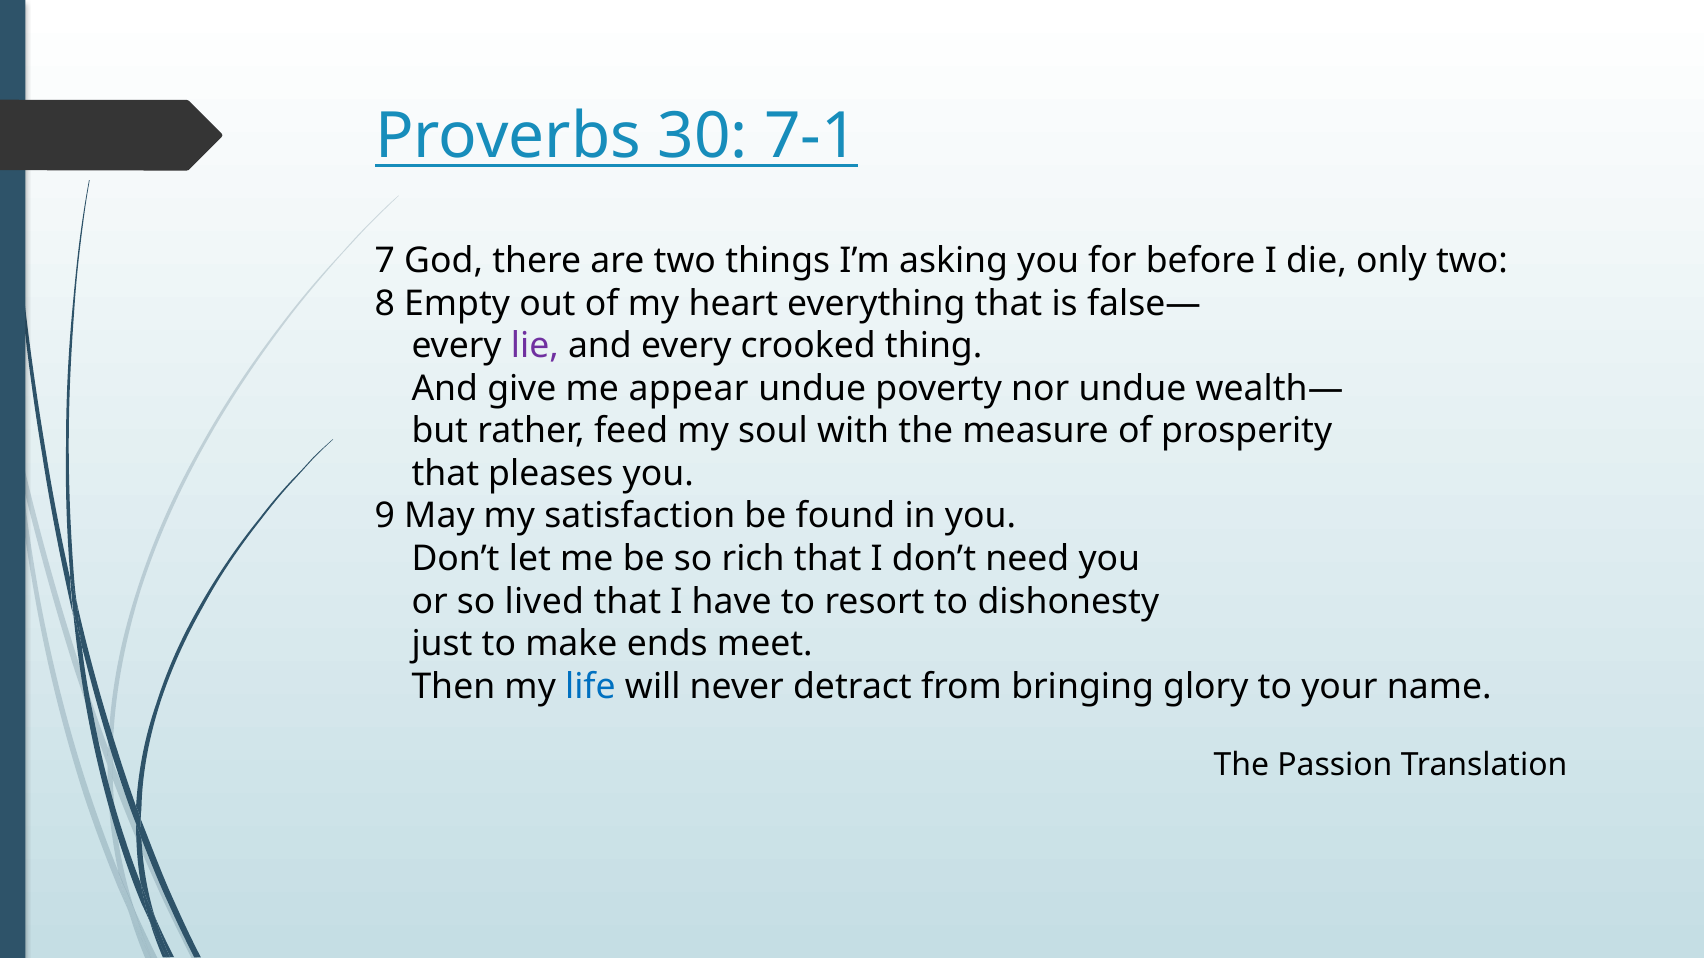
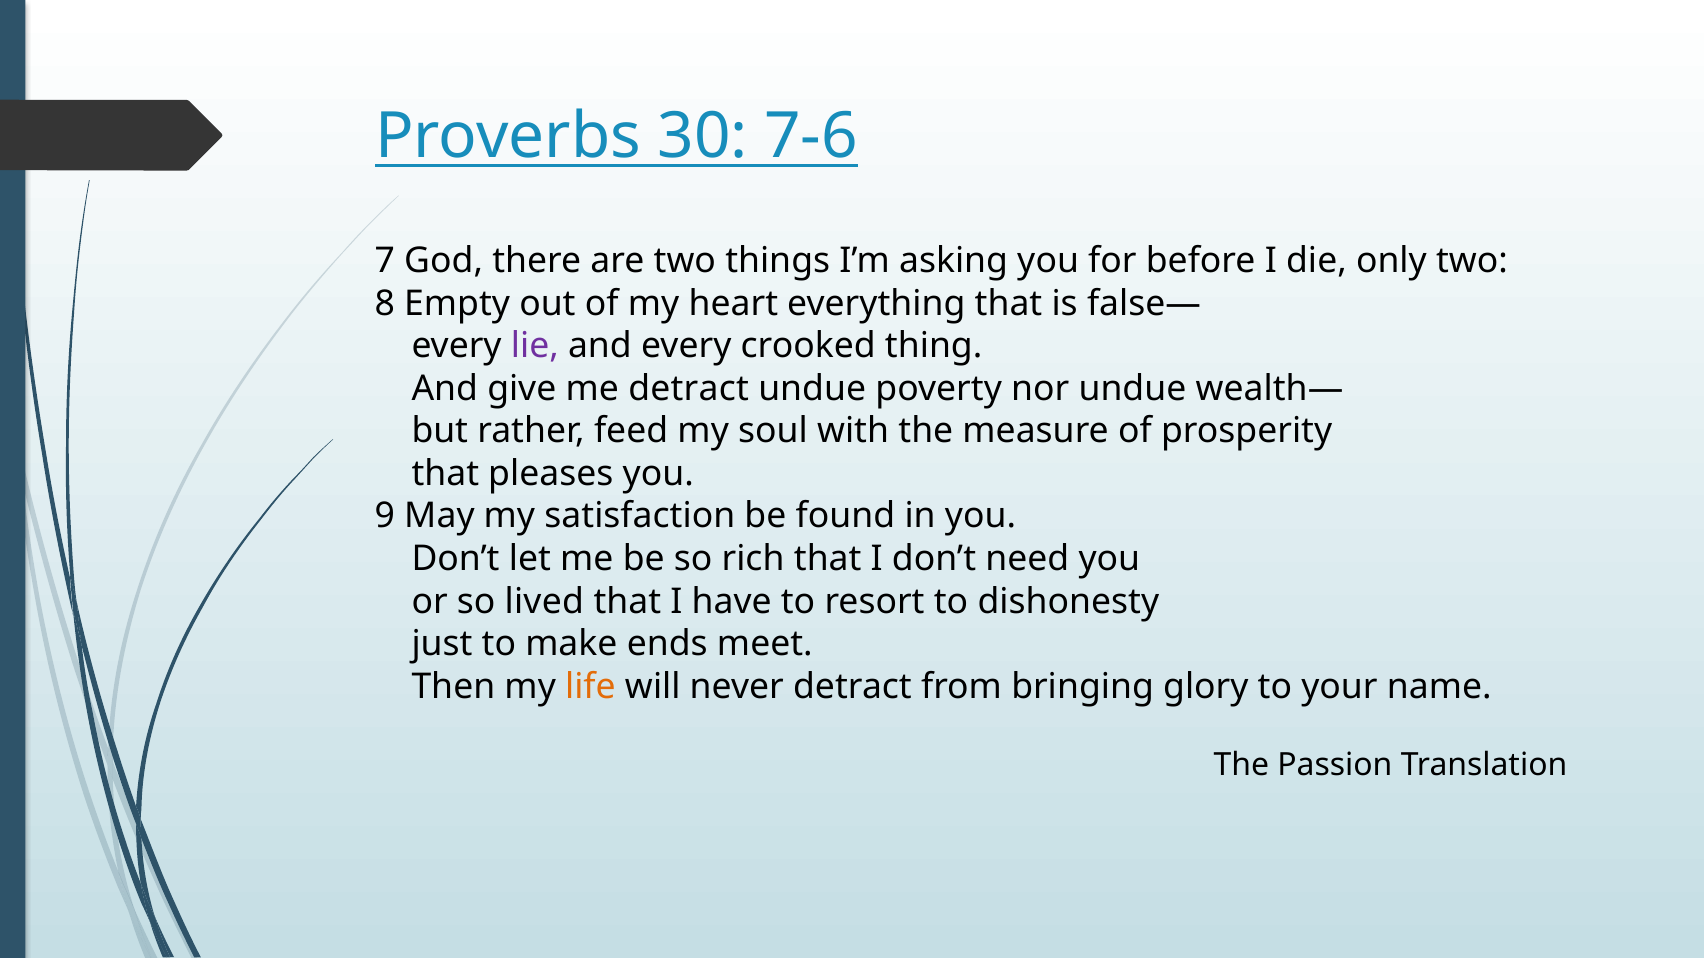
7-1: 7-1 -> 7-6
me appear: appear -> detract
life colour: blue -> orange
